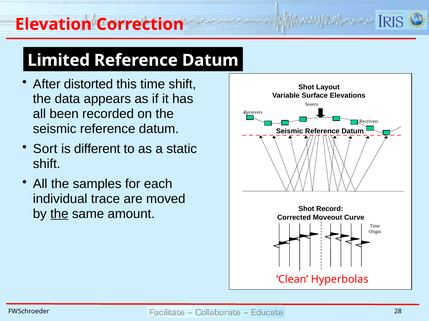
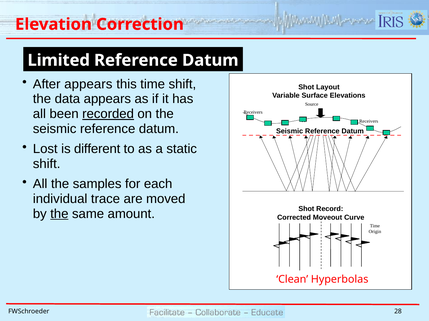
After distorted: distorted -> appears
recorded underline: none -> present
Sort: Sort -> Lost
